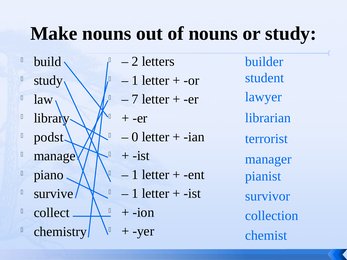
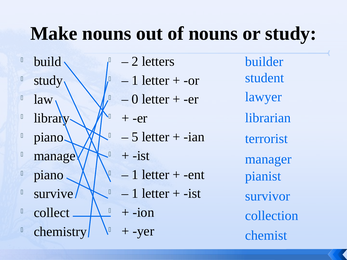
7: 7 -> 0
0: 0 -> 5
podst at (49, 137): podst -> piano
